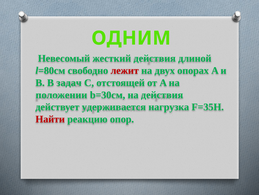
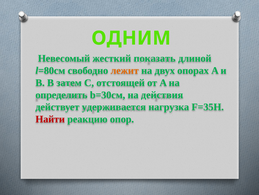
жесткий действия: действия -> показать
лежит colour: red -> orange
задач: задач -> затем
положении: положении -> определить
